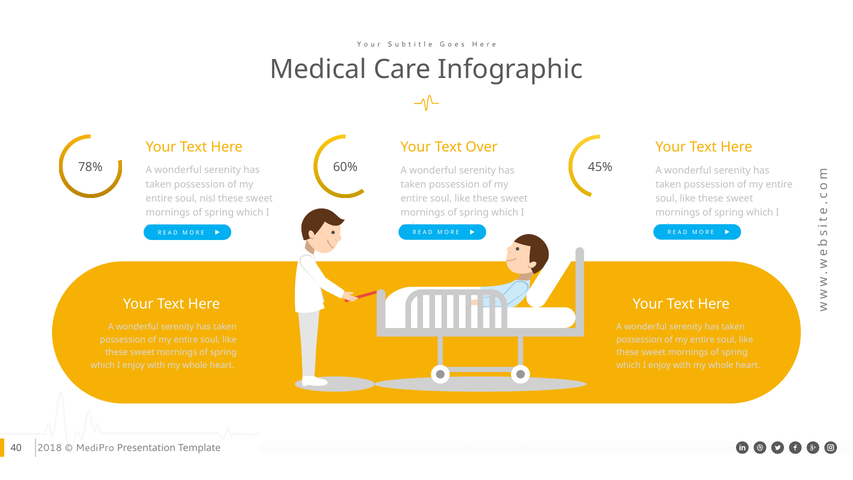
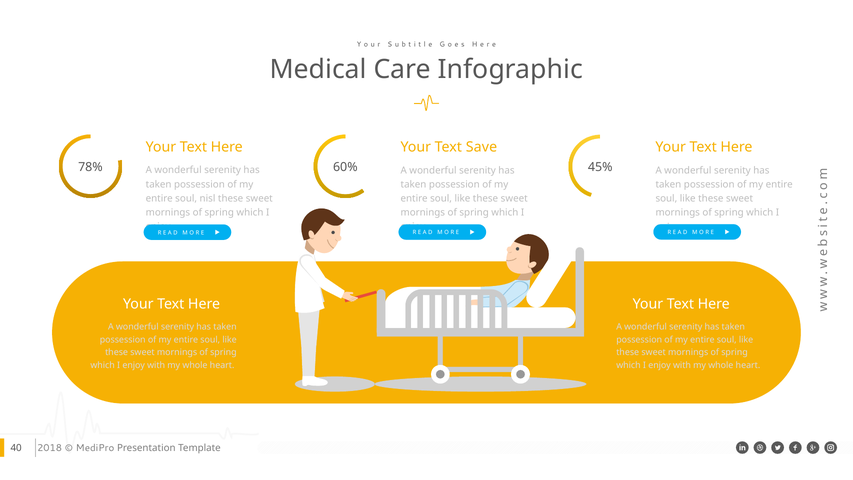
Over: Over -> Save
